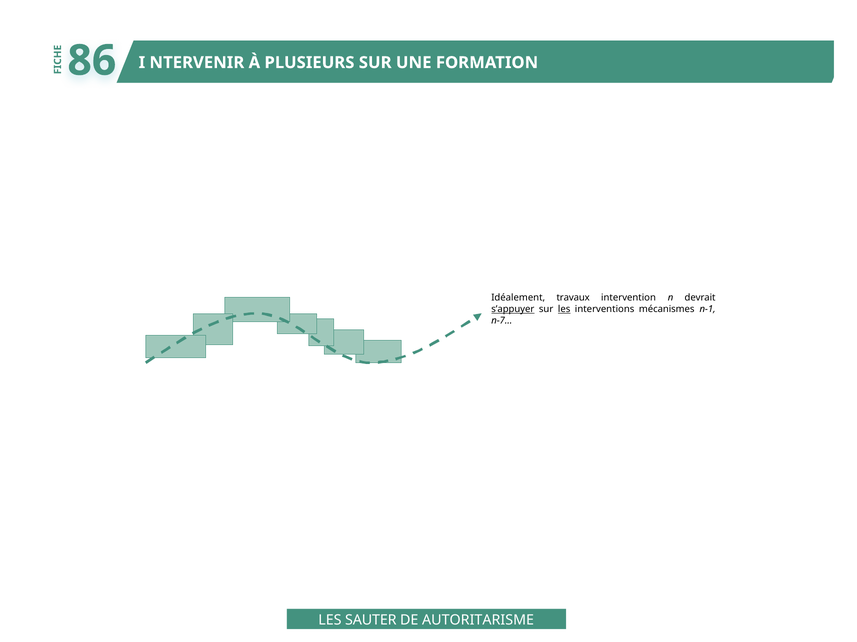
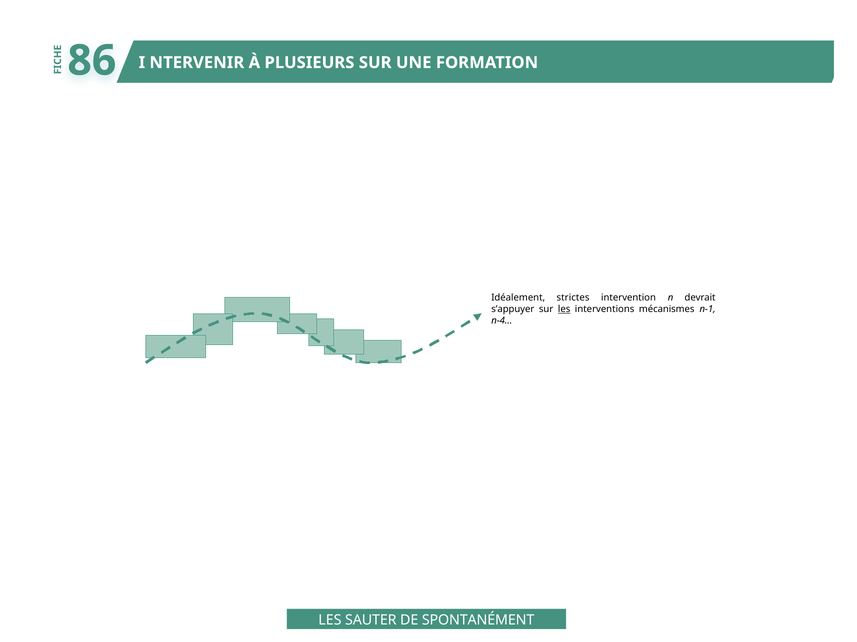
travaux: travaux -> strictes
s’appuyer underline: present -> none
n-7…: n-7… -> n-4…
AUTORITARISME: AUTORITARISME -> SPONTANÉMENT
